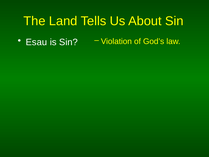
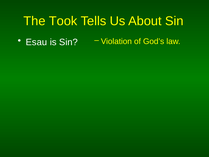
Land: Land -> Took
